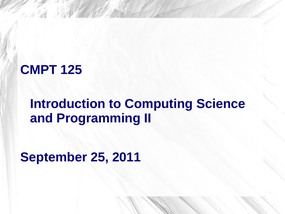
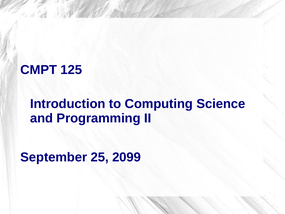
2011: 2011 -> 2099
